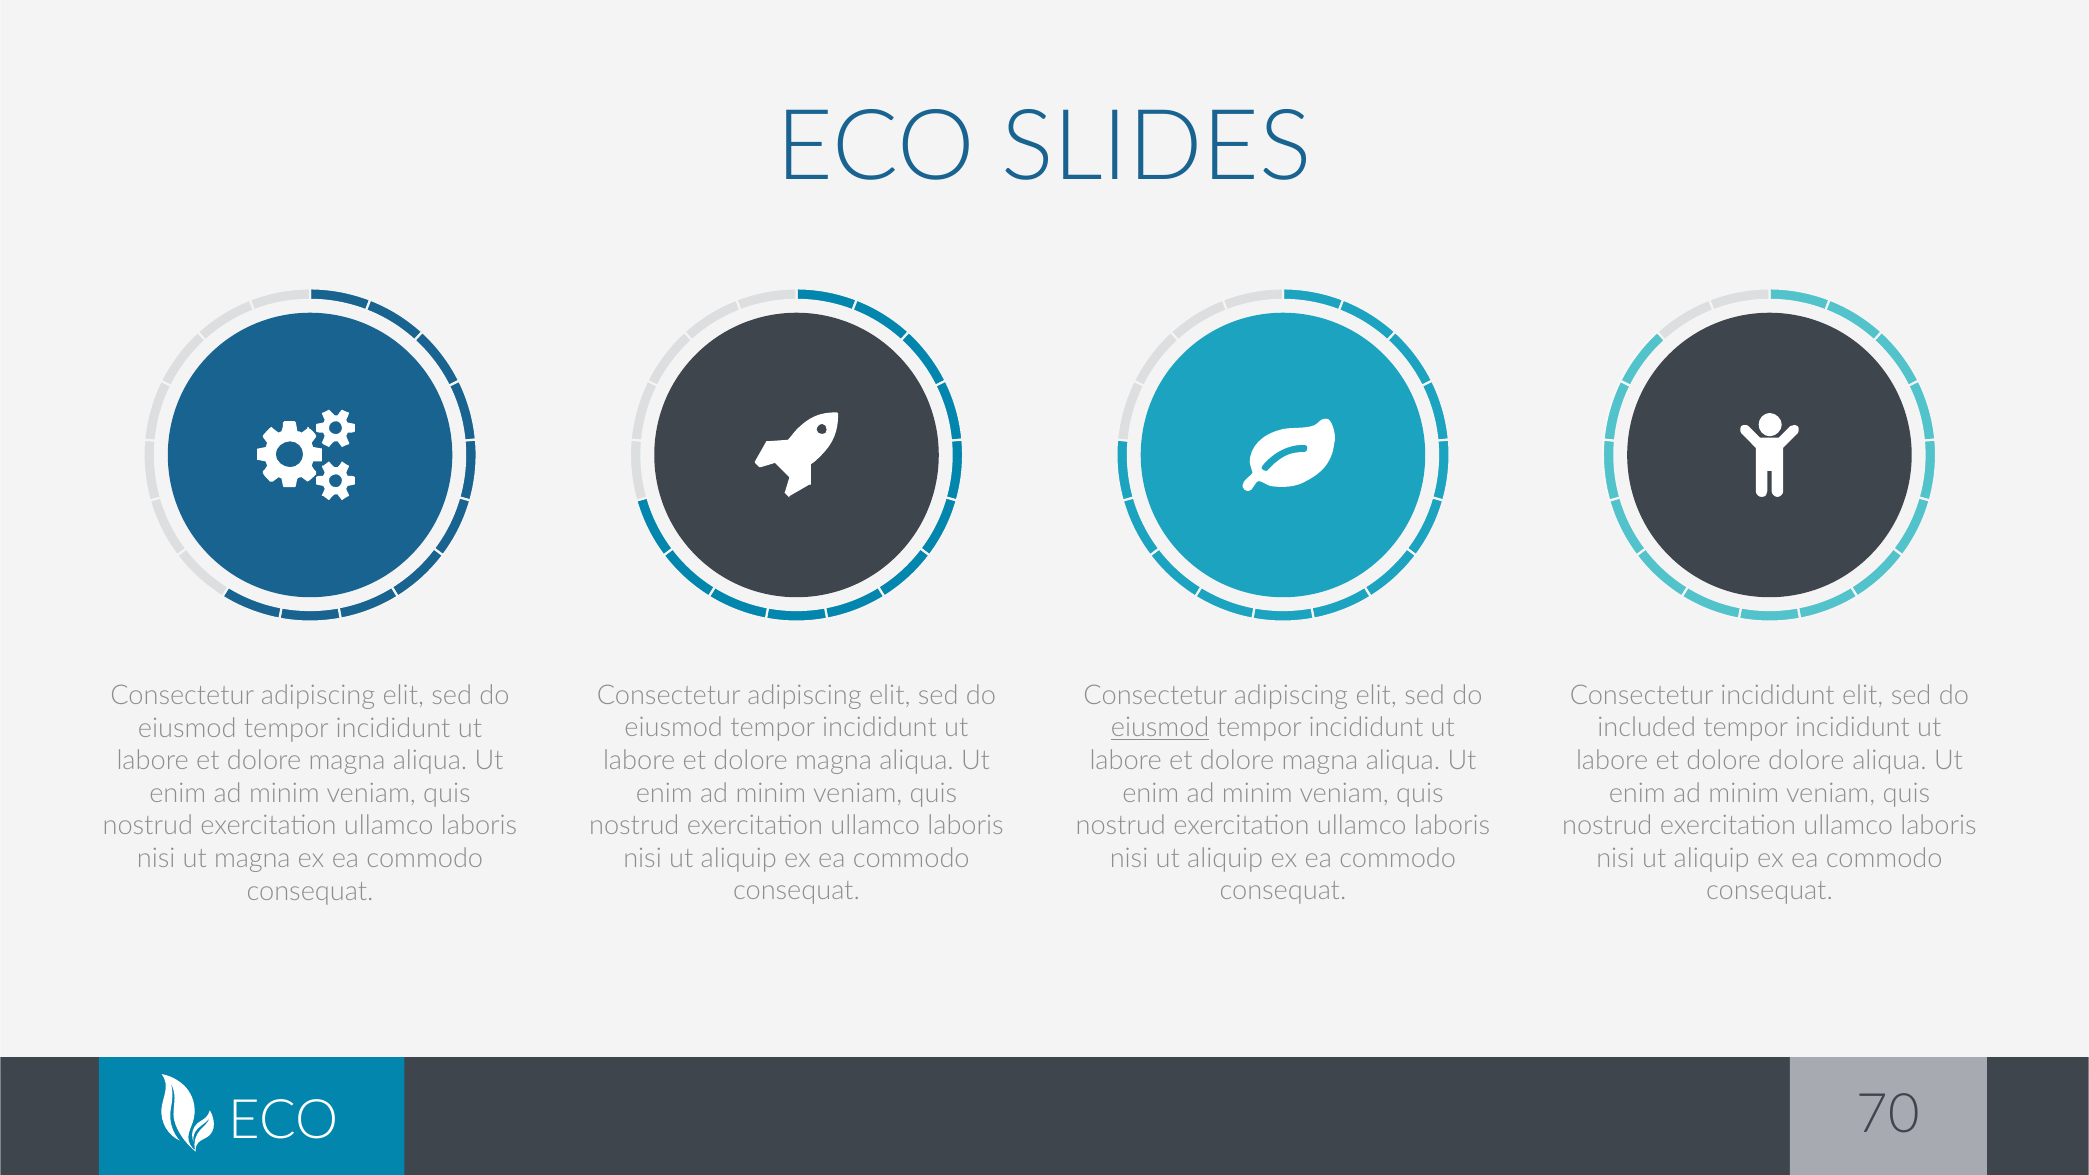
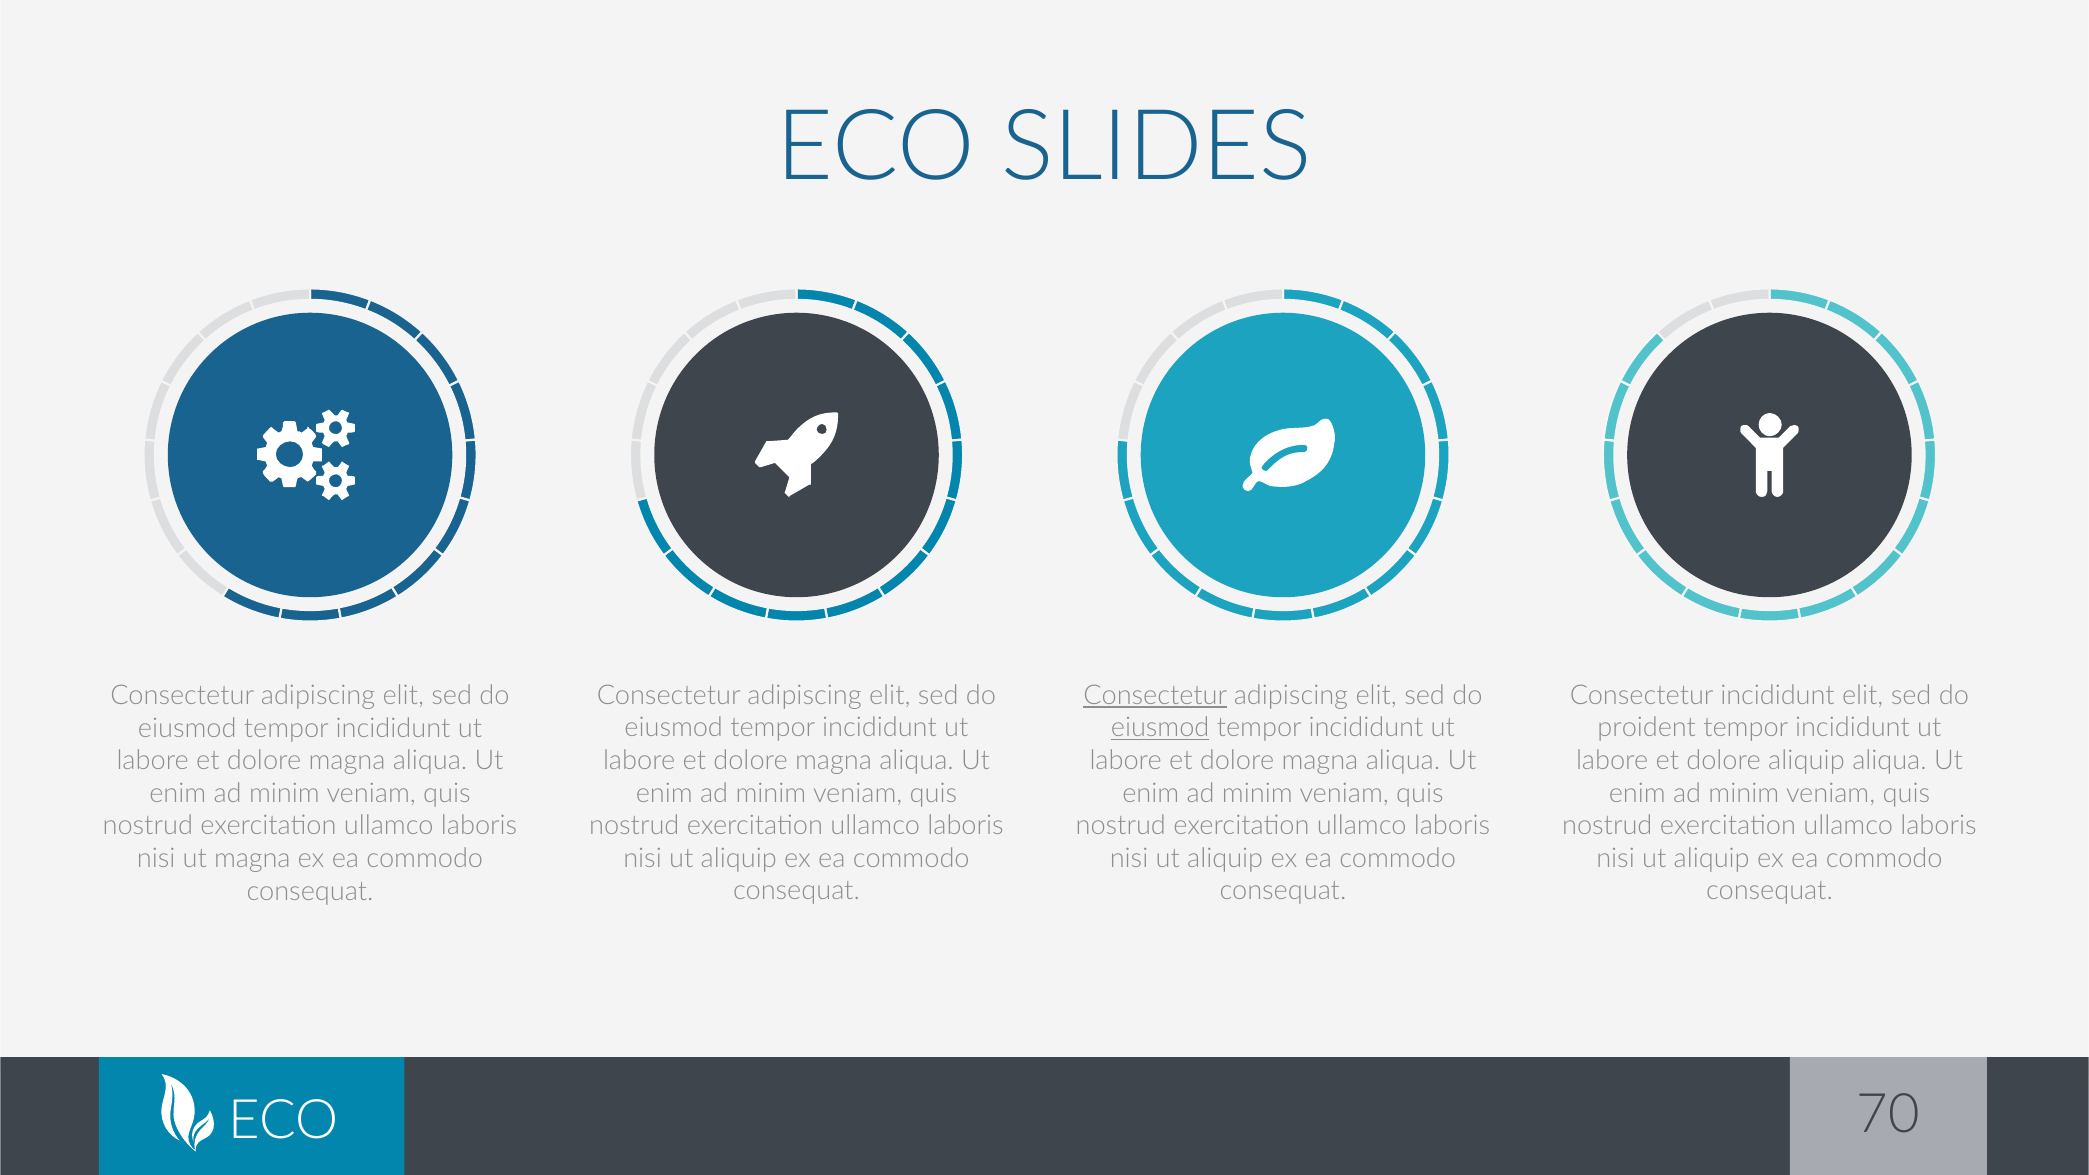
Consectetur at (1155, 695) underline: none -> present
included: included -> proident
dolore dolore: dolore -> aliquip
